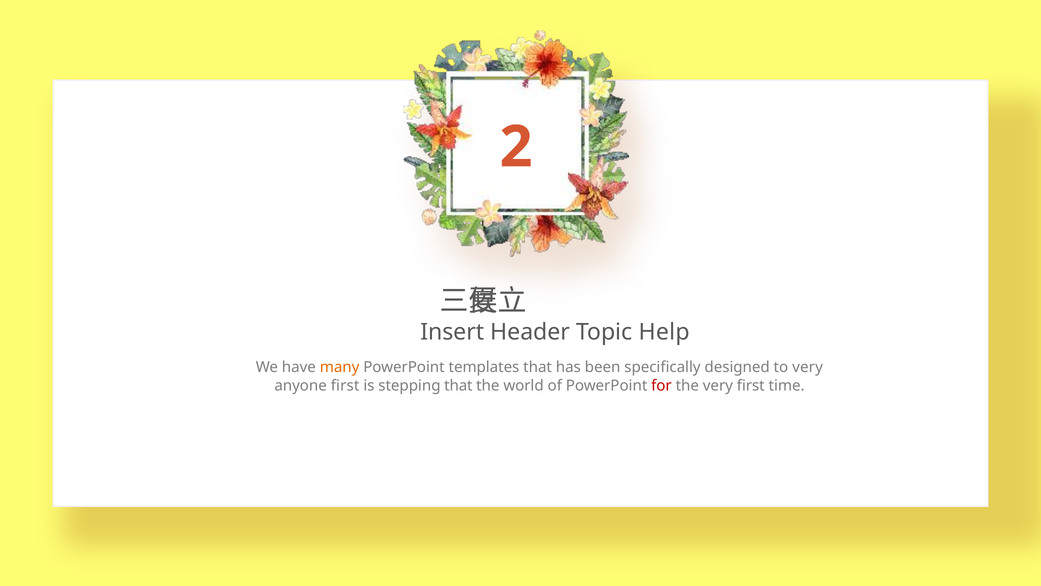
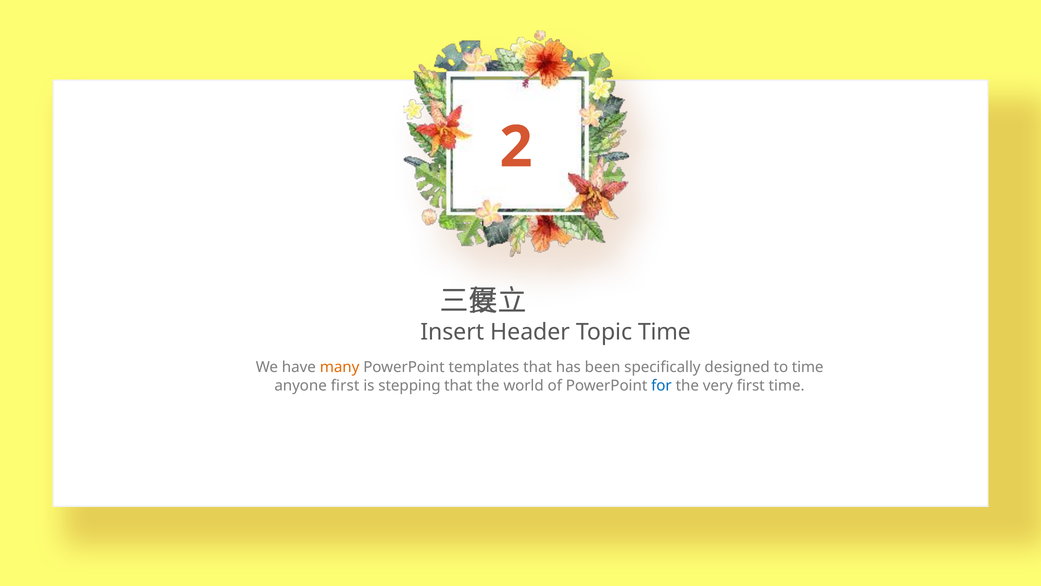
Topic Help: Help -> Time
to very: very -> time
for colour: red -> blue
